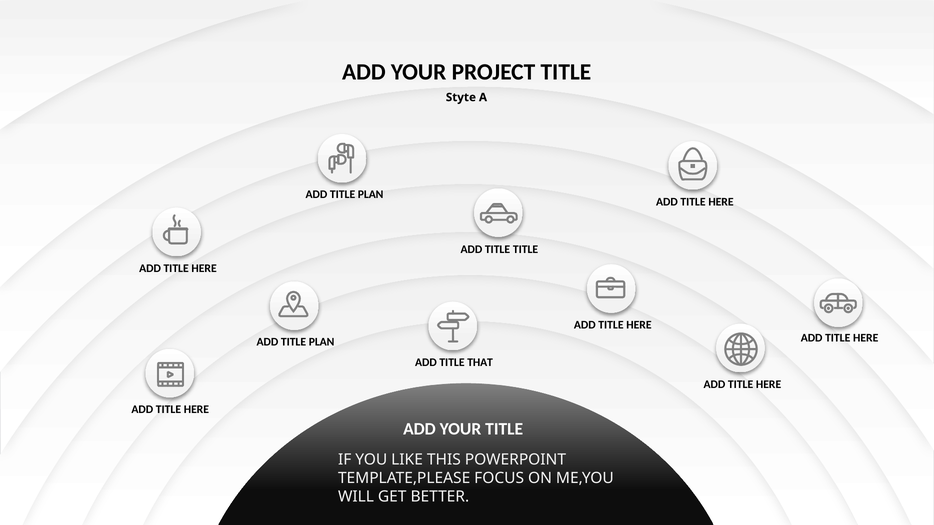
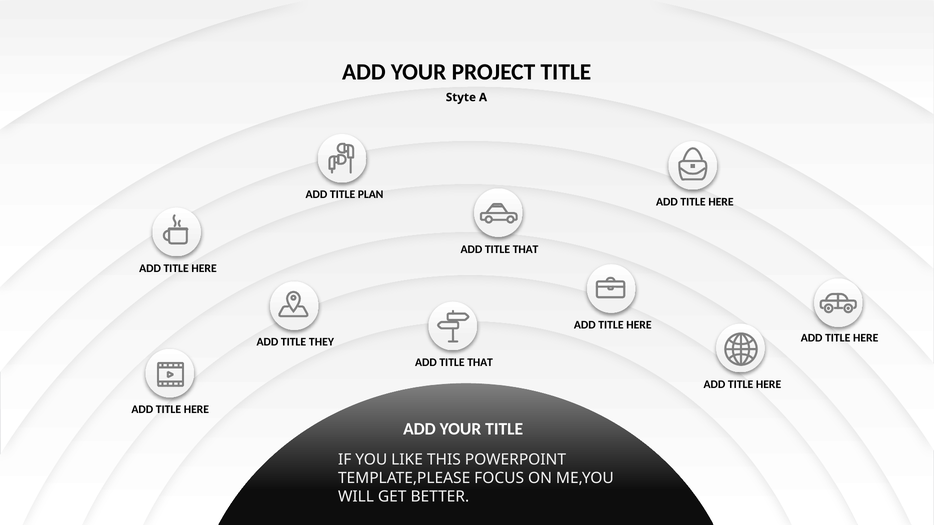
TITLE at (526, 249): TITLE -> THAT
PLAN at (322, 342): PLAN -> THEY
